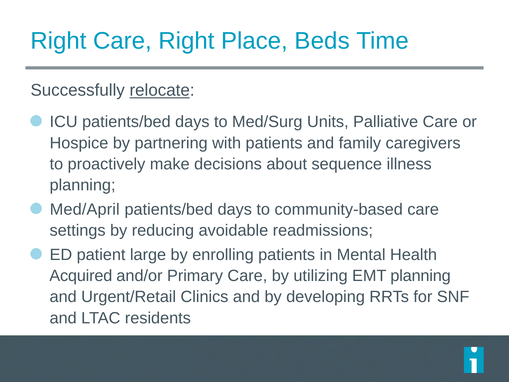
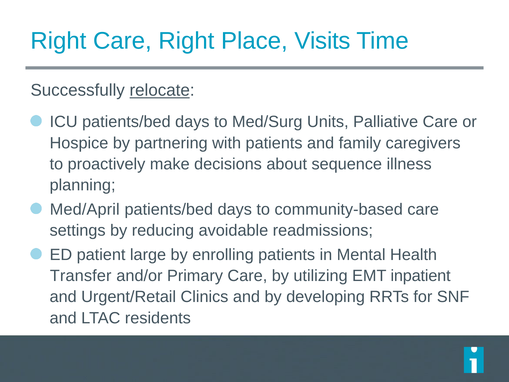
Beds: Beds -> Visits
Acquired: Acquired -> Transfer
EMT planning: planning -> inpatient
